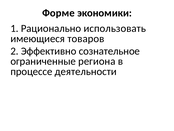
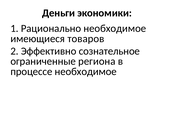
Форме: Форме -> Деньги
Рационально использовать: использовать -> необходимое
процессе деятельности: деятельности -> необходимое
